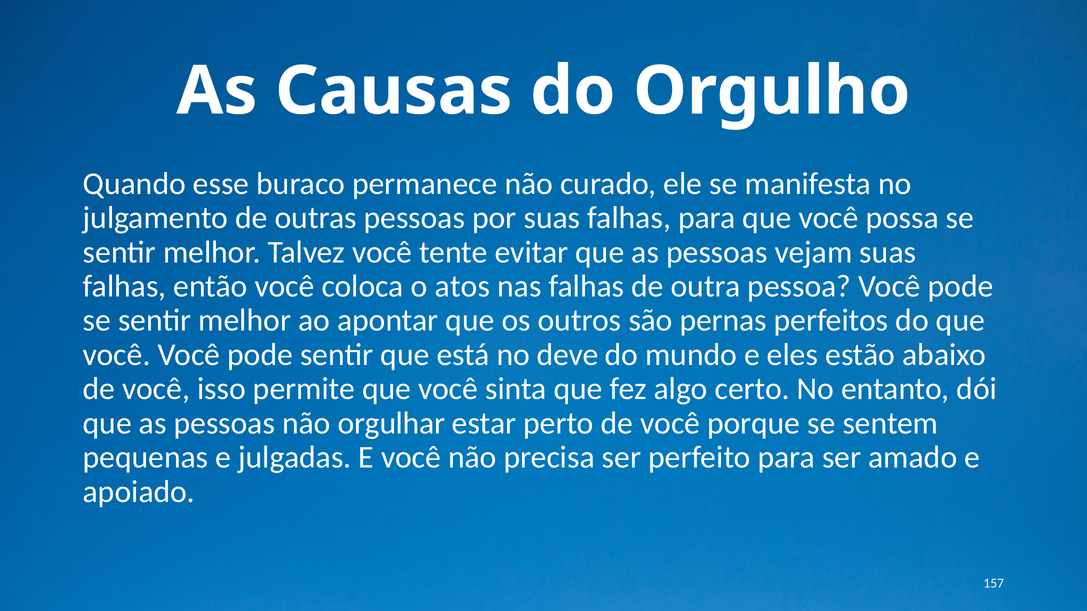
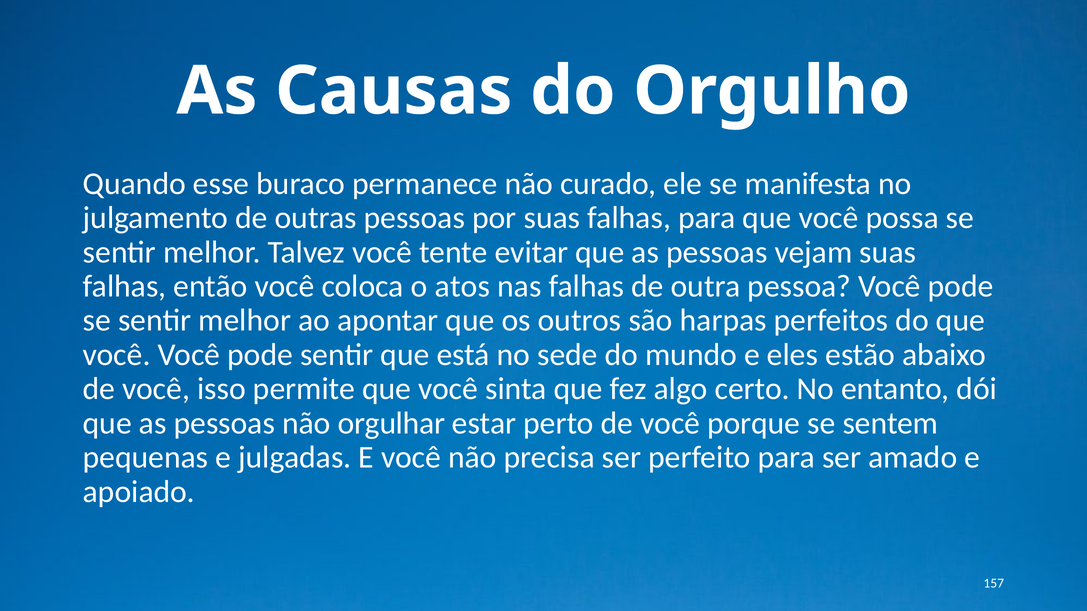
pernas: pernas -> harpas
deve: deve -> sede
